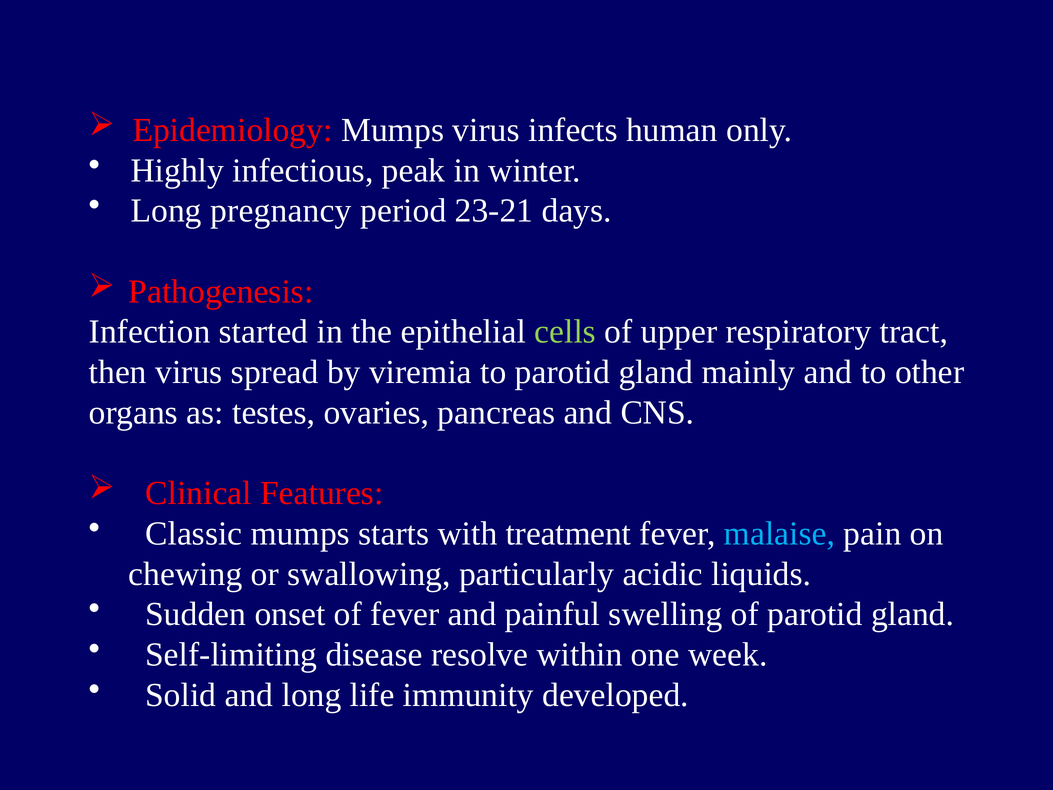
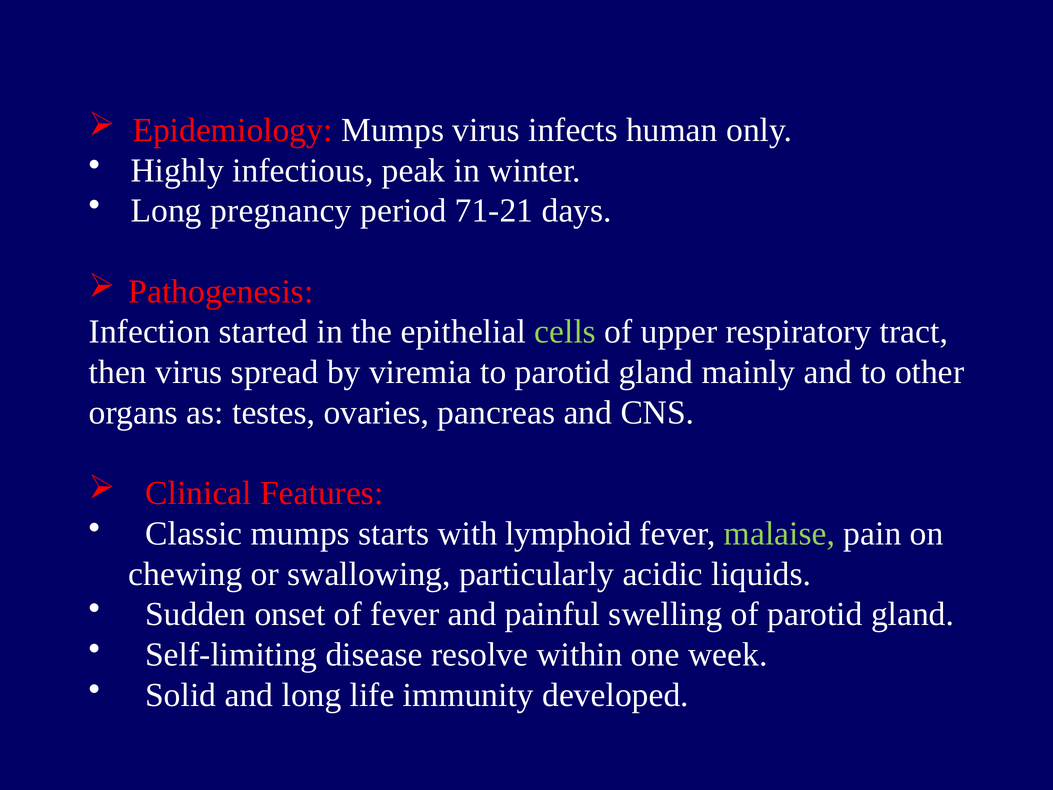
23-21: 23-21 -> 71-21
treatment: treatment -> lymphoid
malaise colour: light blue -> light green
